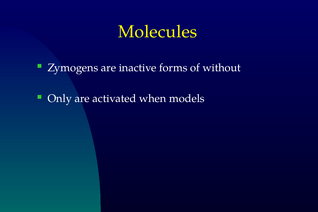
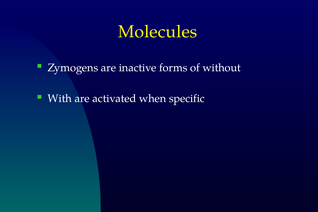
Only: Only -> With
models: models -> specific
